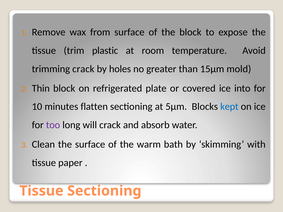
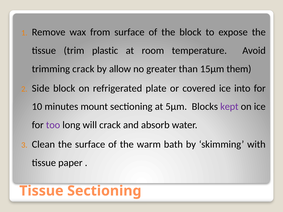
holes: holes -> allow
mold: mold -> them
Thin: Thin -> Side
flatten: flatten -> mount
kept colour: blue -> purple
